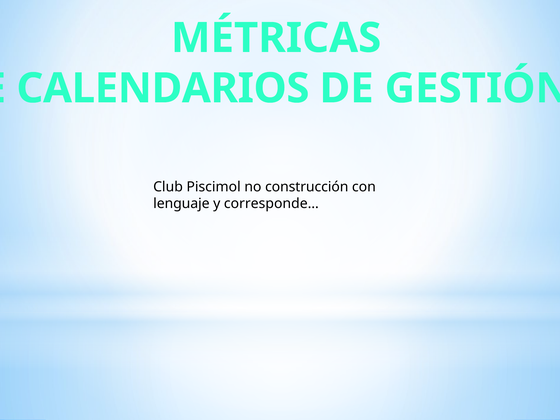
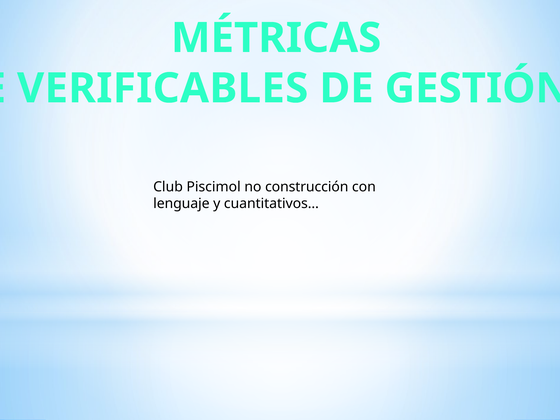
CALENDARIOS: CALENDARIOS -> VERIFICABLES
corresponde…: corresponde… -> cuantitativos…
